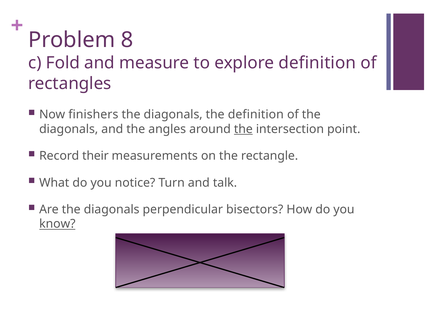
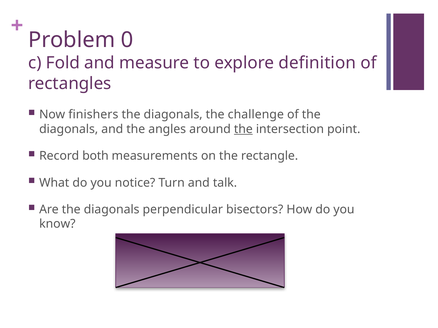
8: 8 -> 0
the definition: definition -> challenge
their: their -> both
know underline: present -> none
